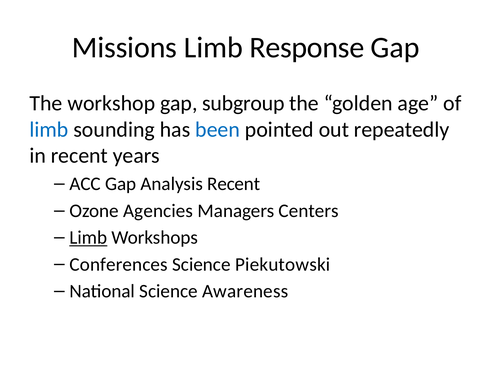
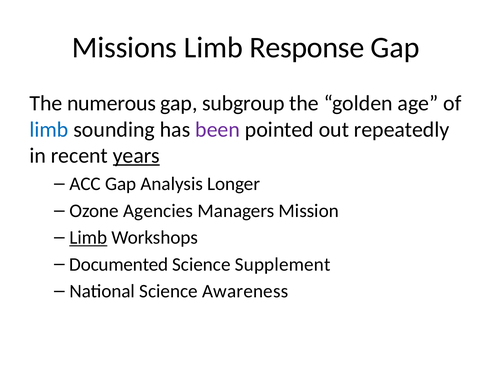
workshop: workshop -> numerous
been colour: blue -> purple
years underline: none -> present
Analysis Recent: Recent -> Longer
Centers: Centers -> Mission
Conferences: Conferences -> Documented
Piekutowski: Piekutowski -> Supplement
